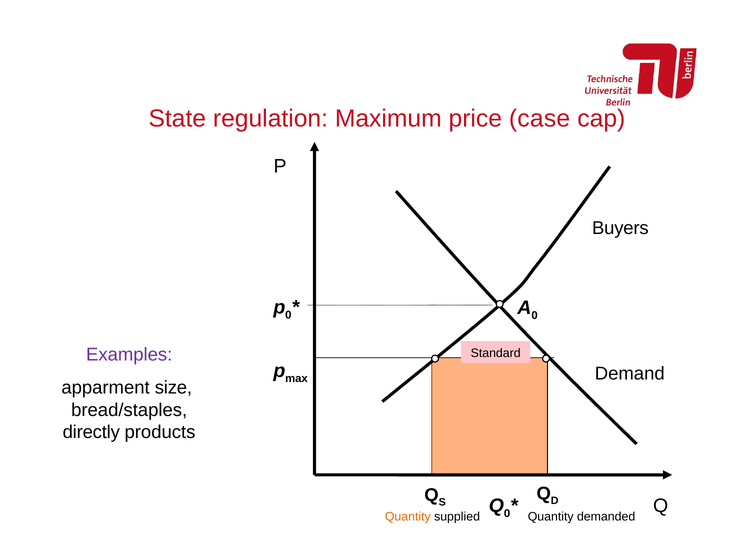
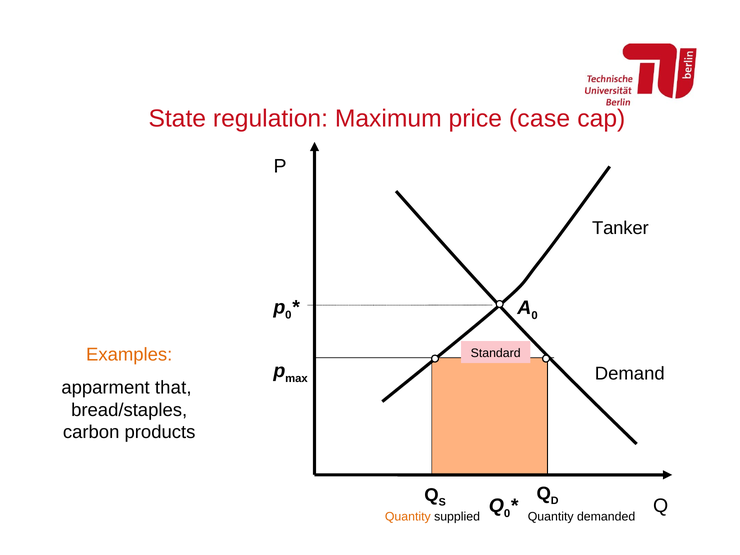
Buyers: Buyers -> Tanker
Examples colour: purple -> orange
size: size -> that
directly: directly -> carbon
